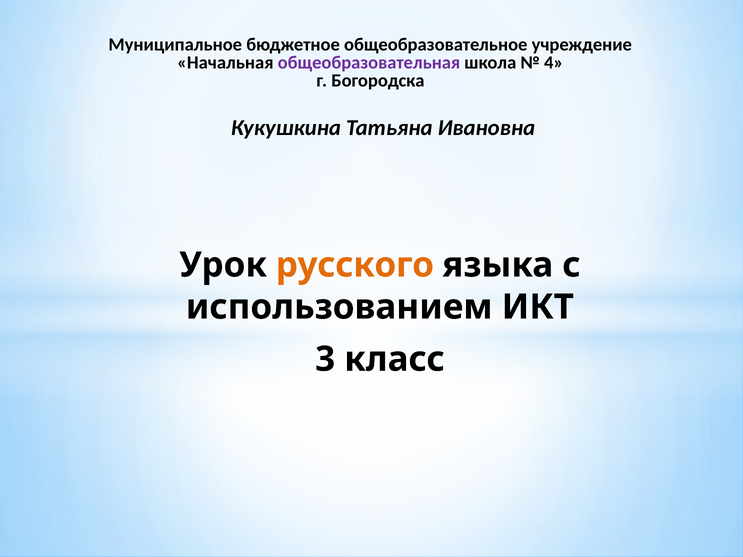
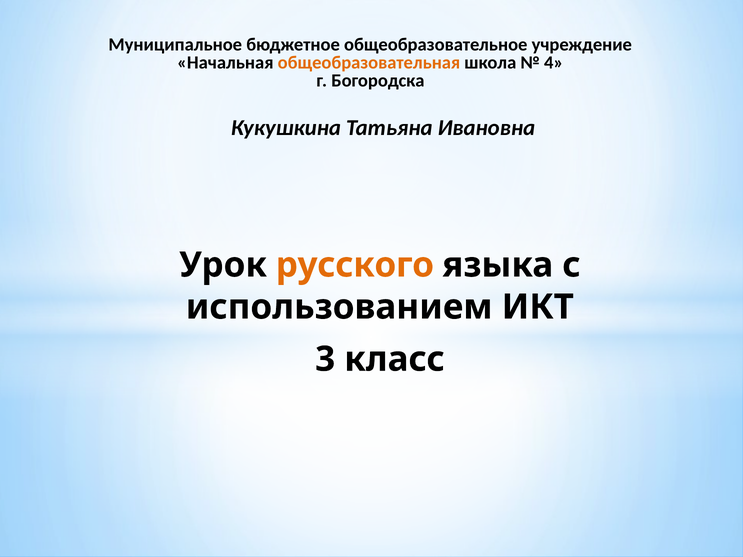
общеобразовательная colour: purple -> orange
